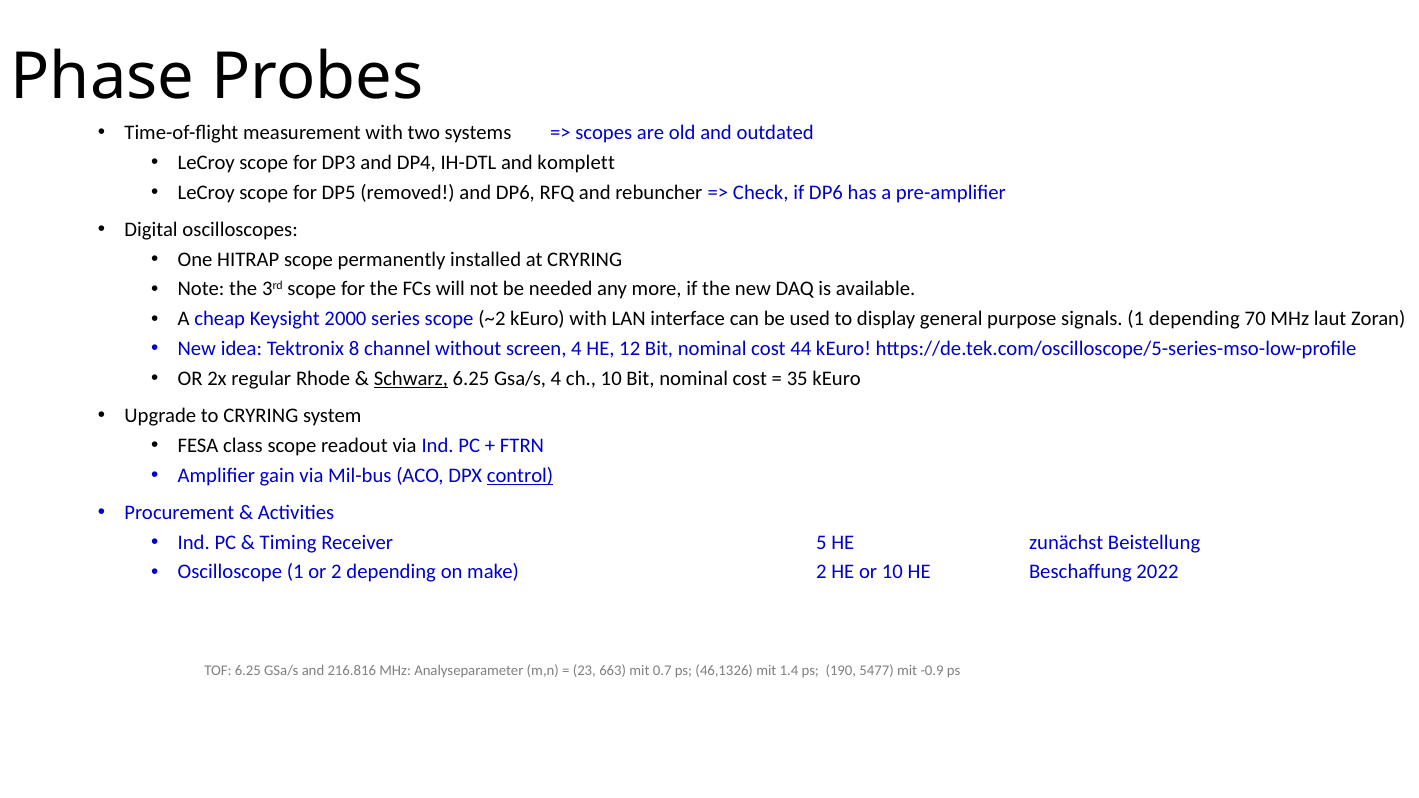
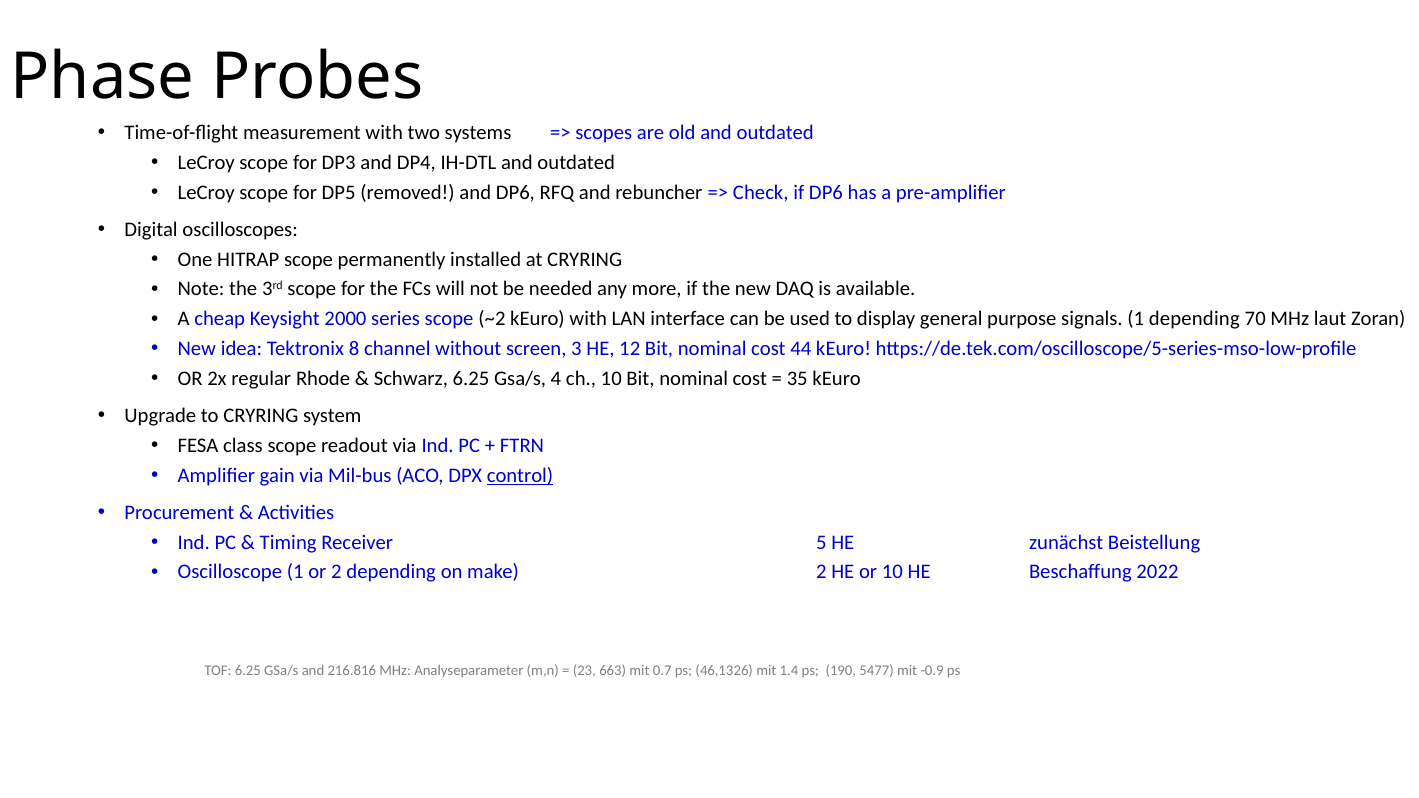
IH-DTL and komplett: komplett -> outdated
screen 4: 4 -> 3
Schwarz underline: present -> none
